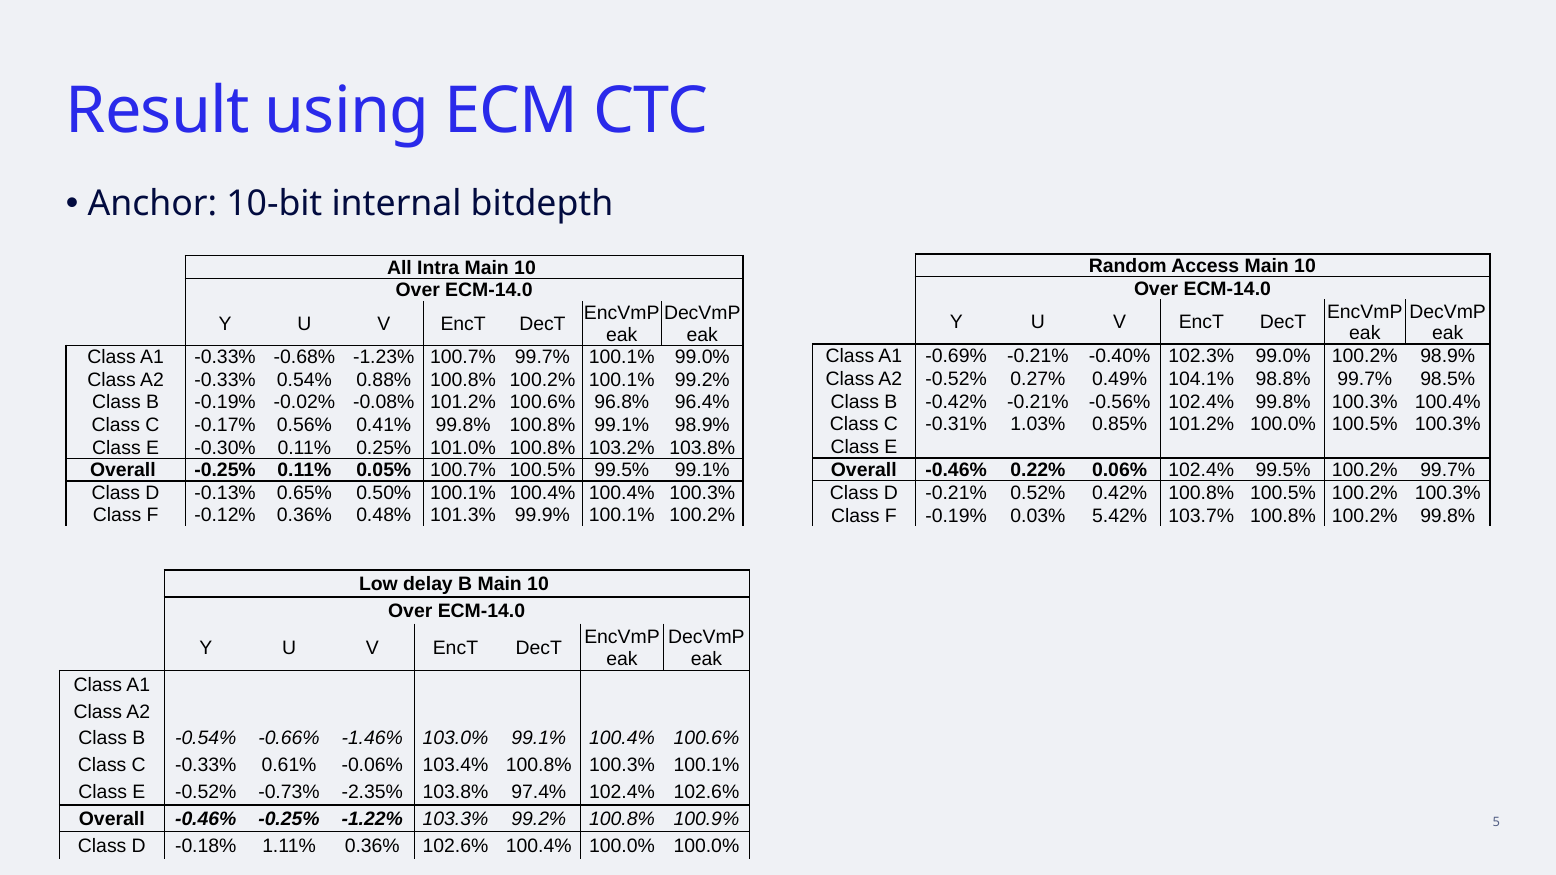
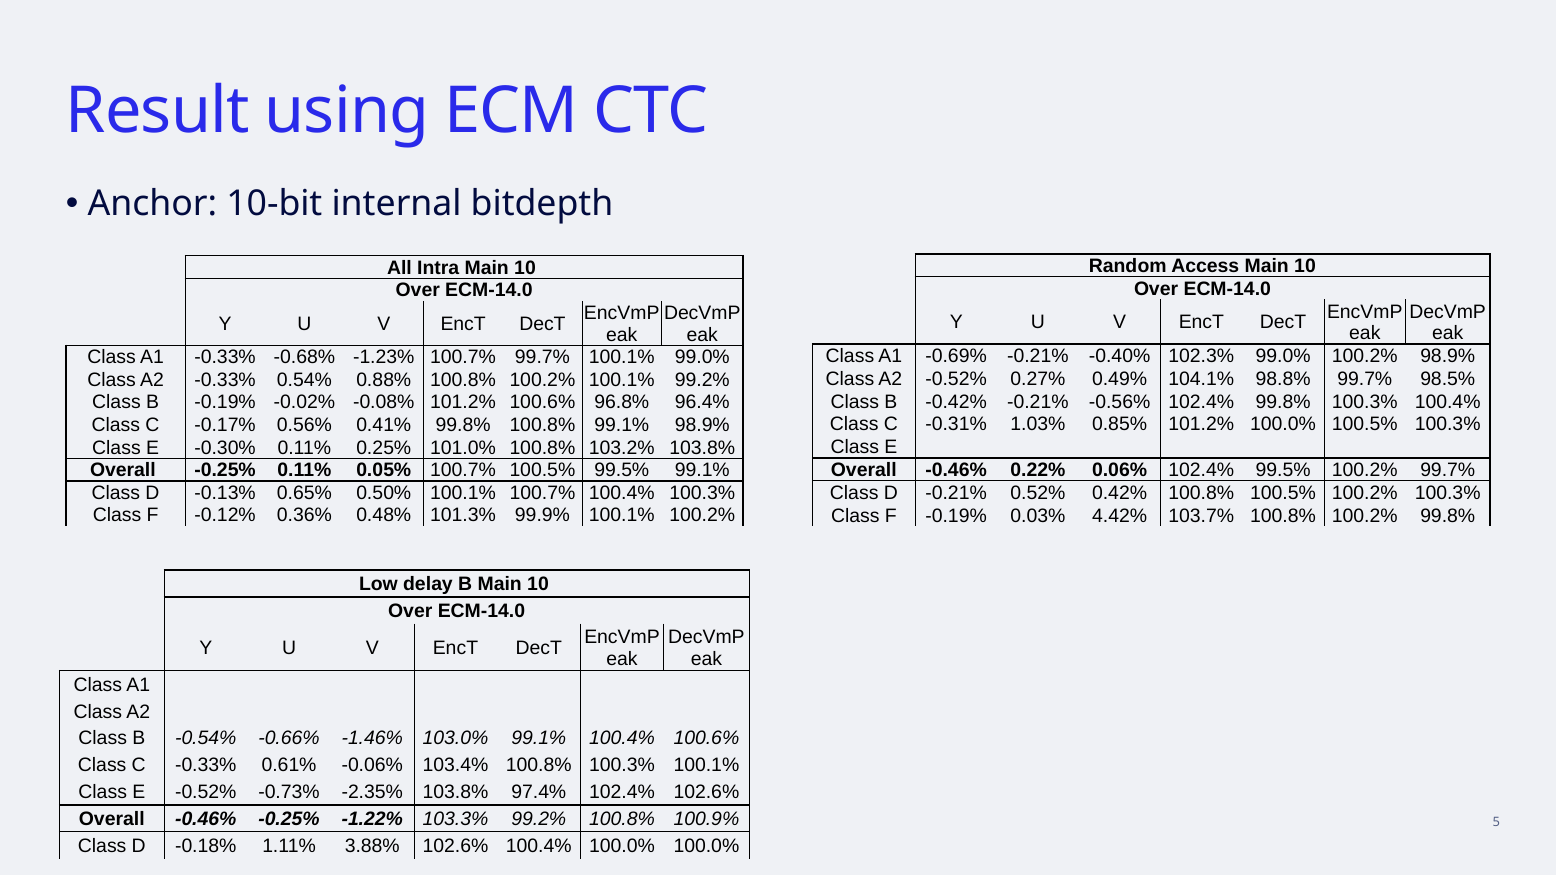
100.1% 100.4%: 100.4% -> 100.7%
5.42%: 5.42% -> 4.42%
1.11% 0.36%: 0.36% -> 3.88%
